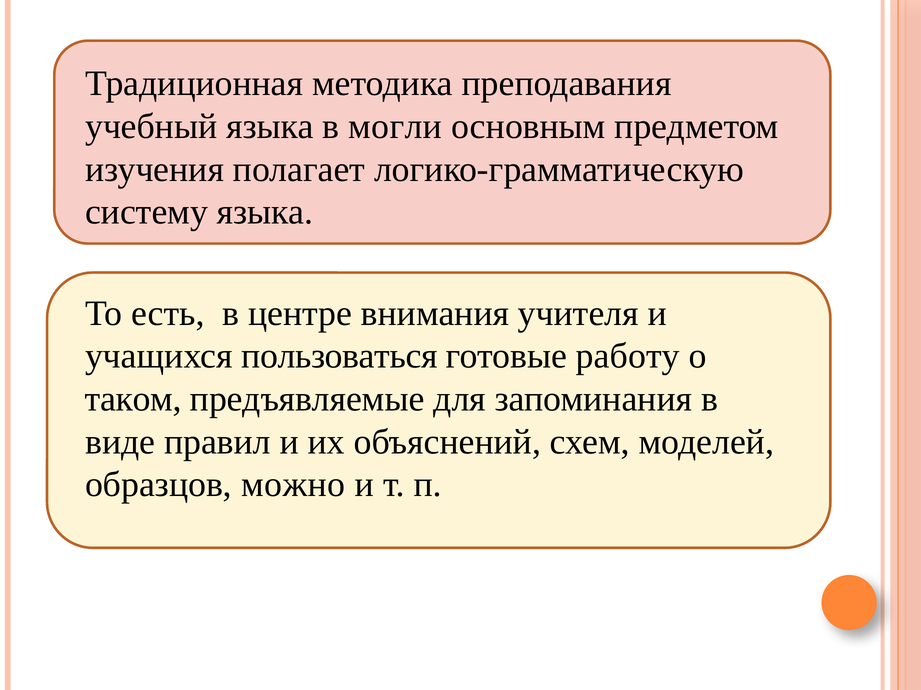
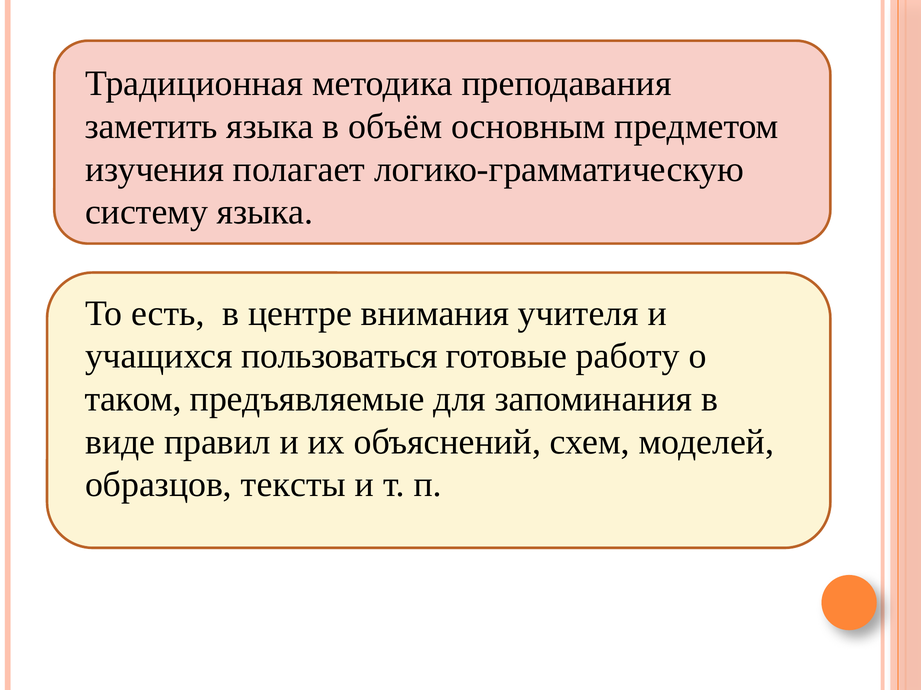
учебный: учебный -> заметить
могли: могли -> объём
можно: можно -> тексты
